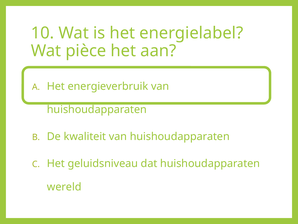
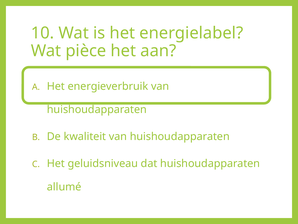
wereld: wereld -> allumé
